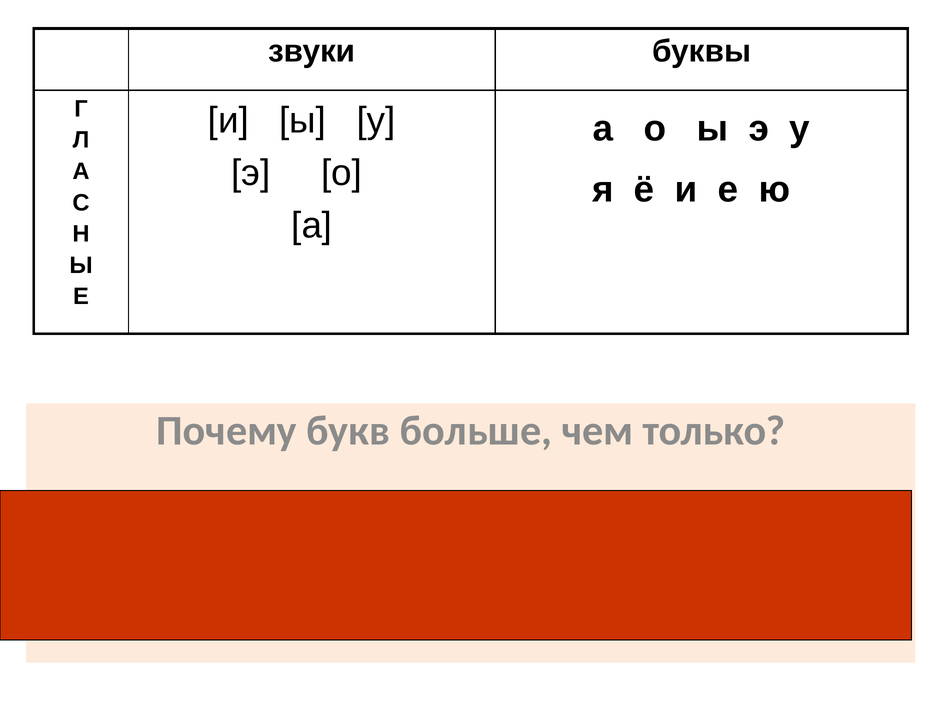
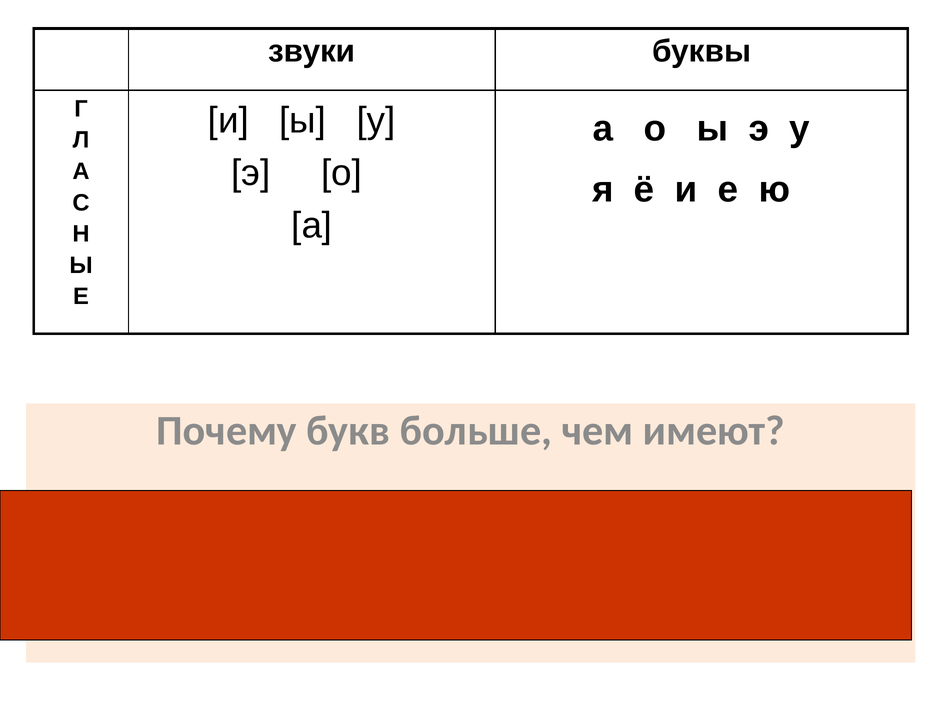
чем только: только -> имеют
